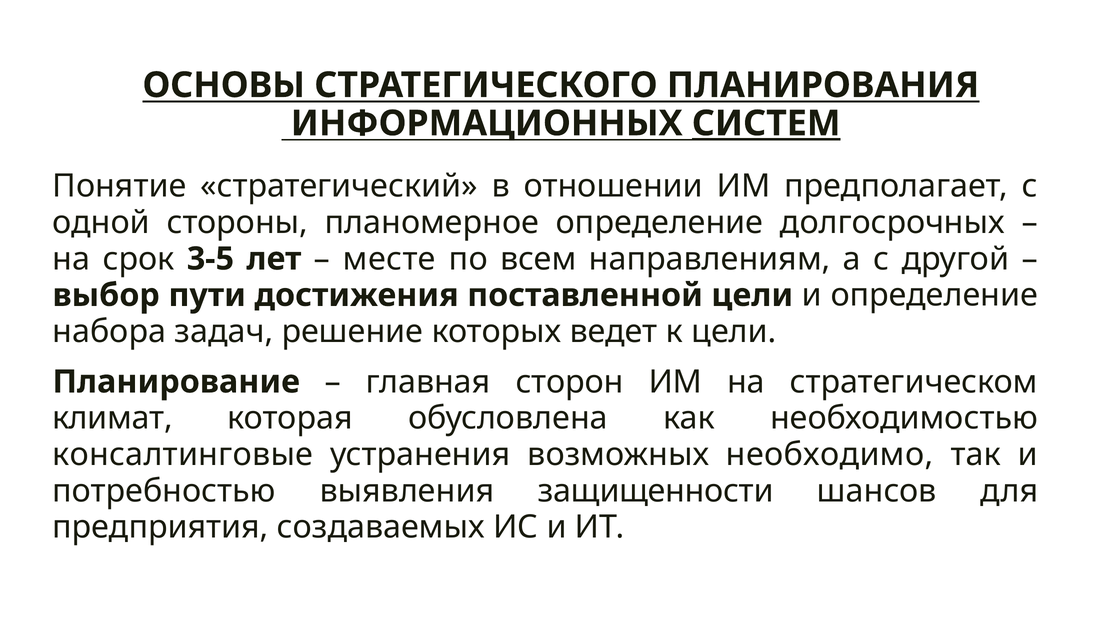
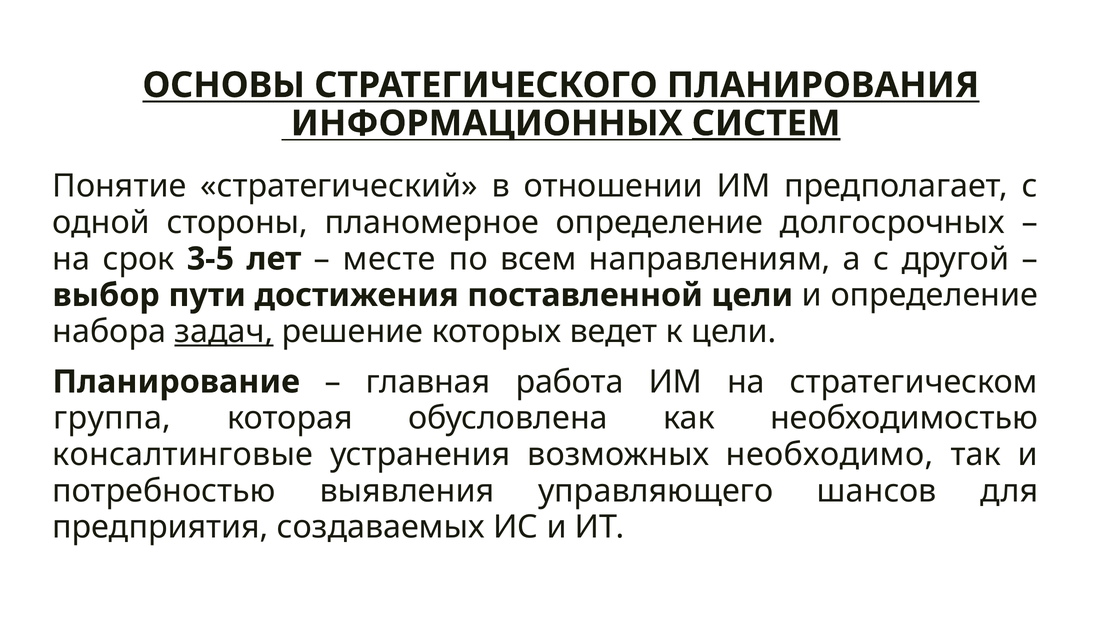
задач underline: none -> present
сторон: сторон -> работа
климат: климат -> группа
защищенности: защищенности -> управляющего
